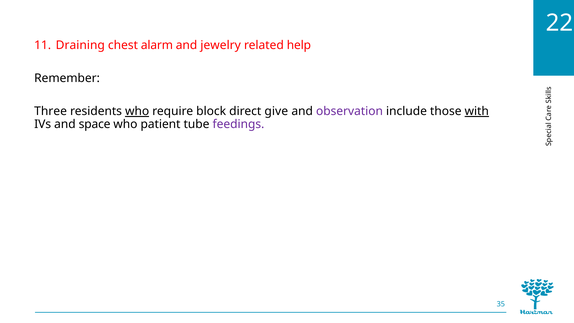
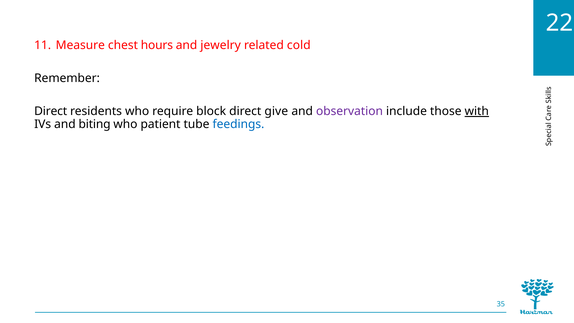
Draining: Draining -> Measure
alarm: alarm -> hours
help: help -> cold
Three at (51, 111): Three -> Direct
who at (137, 111) underline: present -> none
space: space -> biting
feedings colour: purple -> blue
